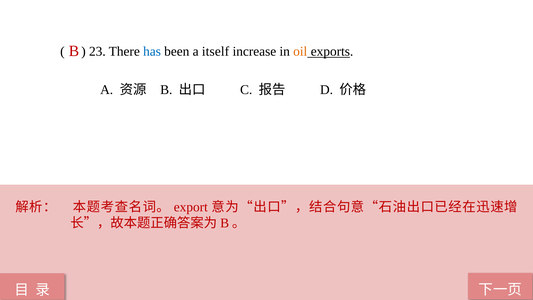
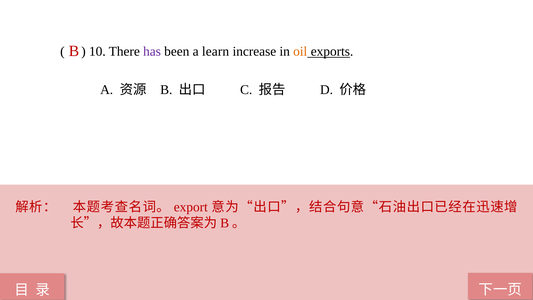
23: 23 -> 10
has colour: blue -> purple
itself: itself -> learn
